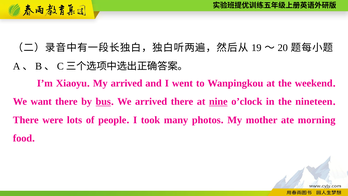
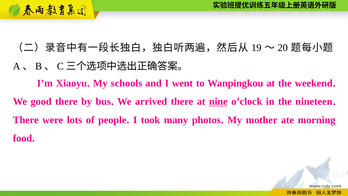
My arrived: arrived -> schools
want: want -> good
bus underline: present -> none
